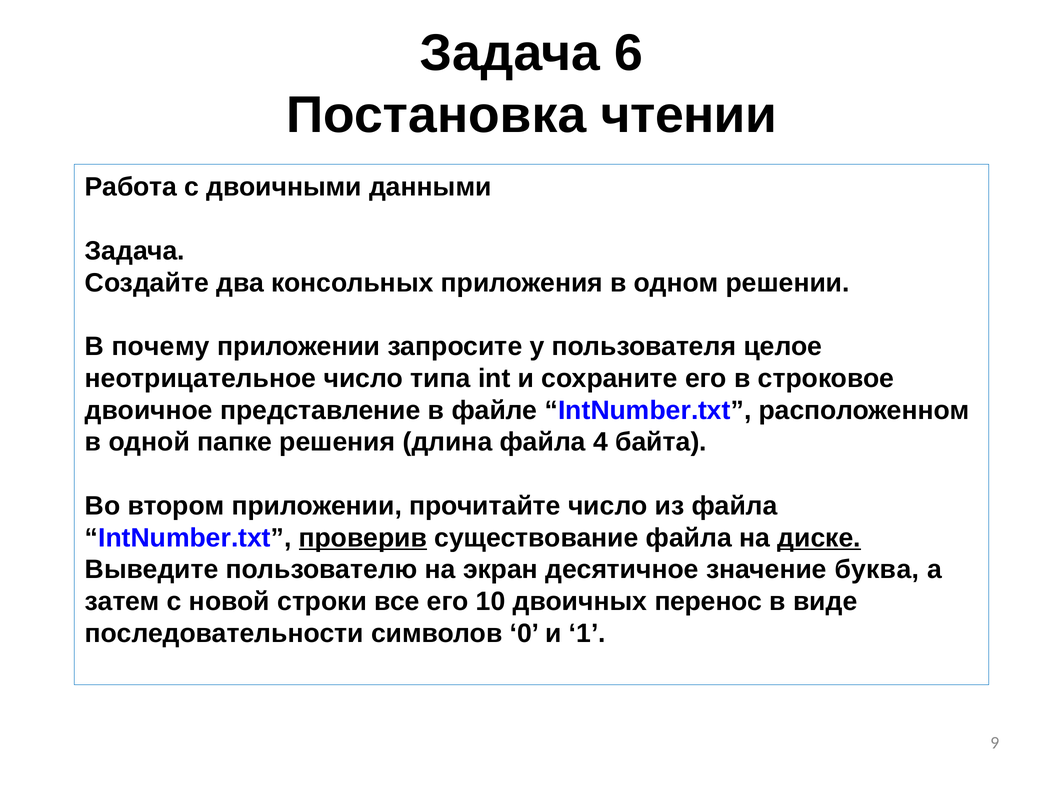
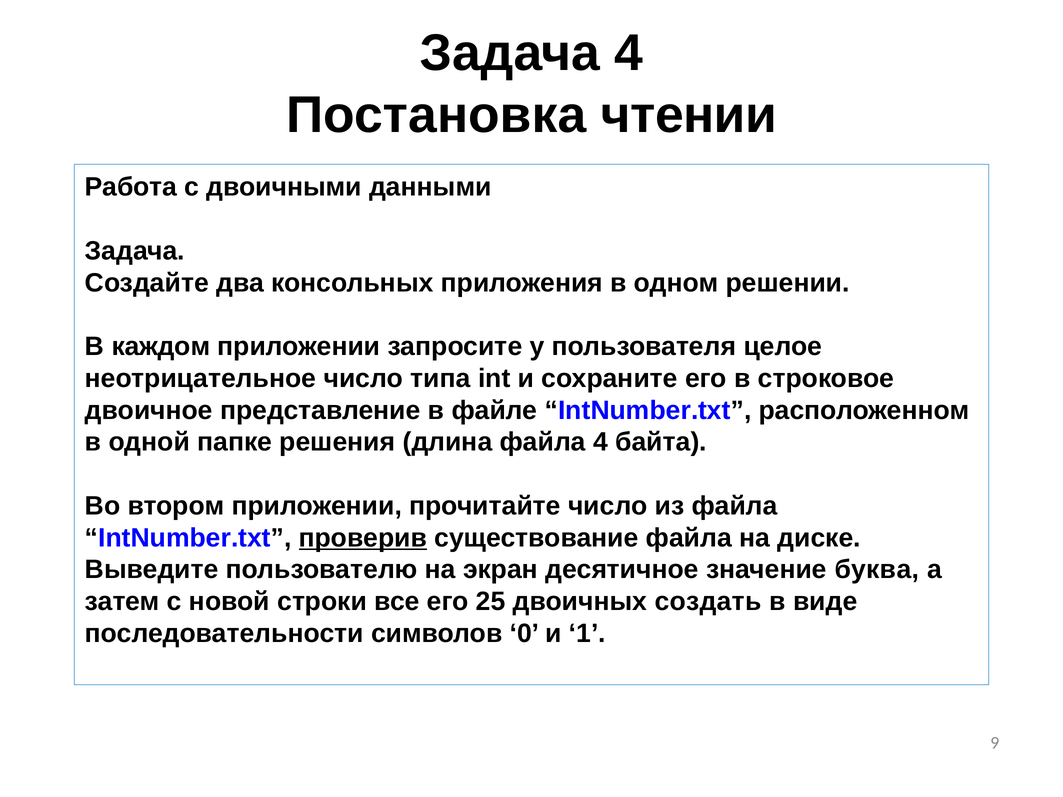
Задача 6: 6 -> 4
почему: почему -> каждом
диске underline: present -> none
10: 10 -> 25
перенос: перенос -> создать
